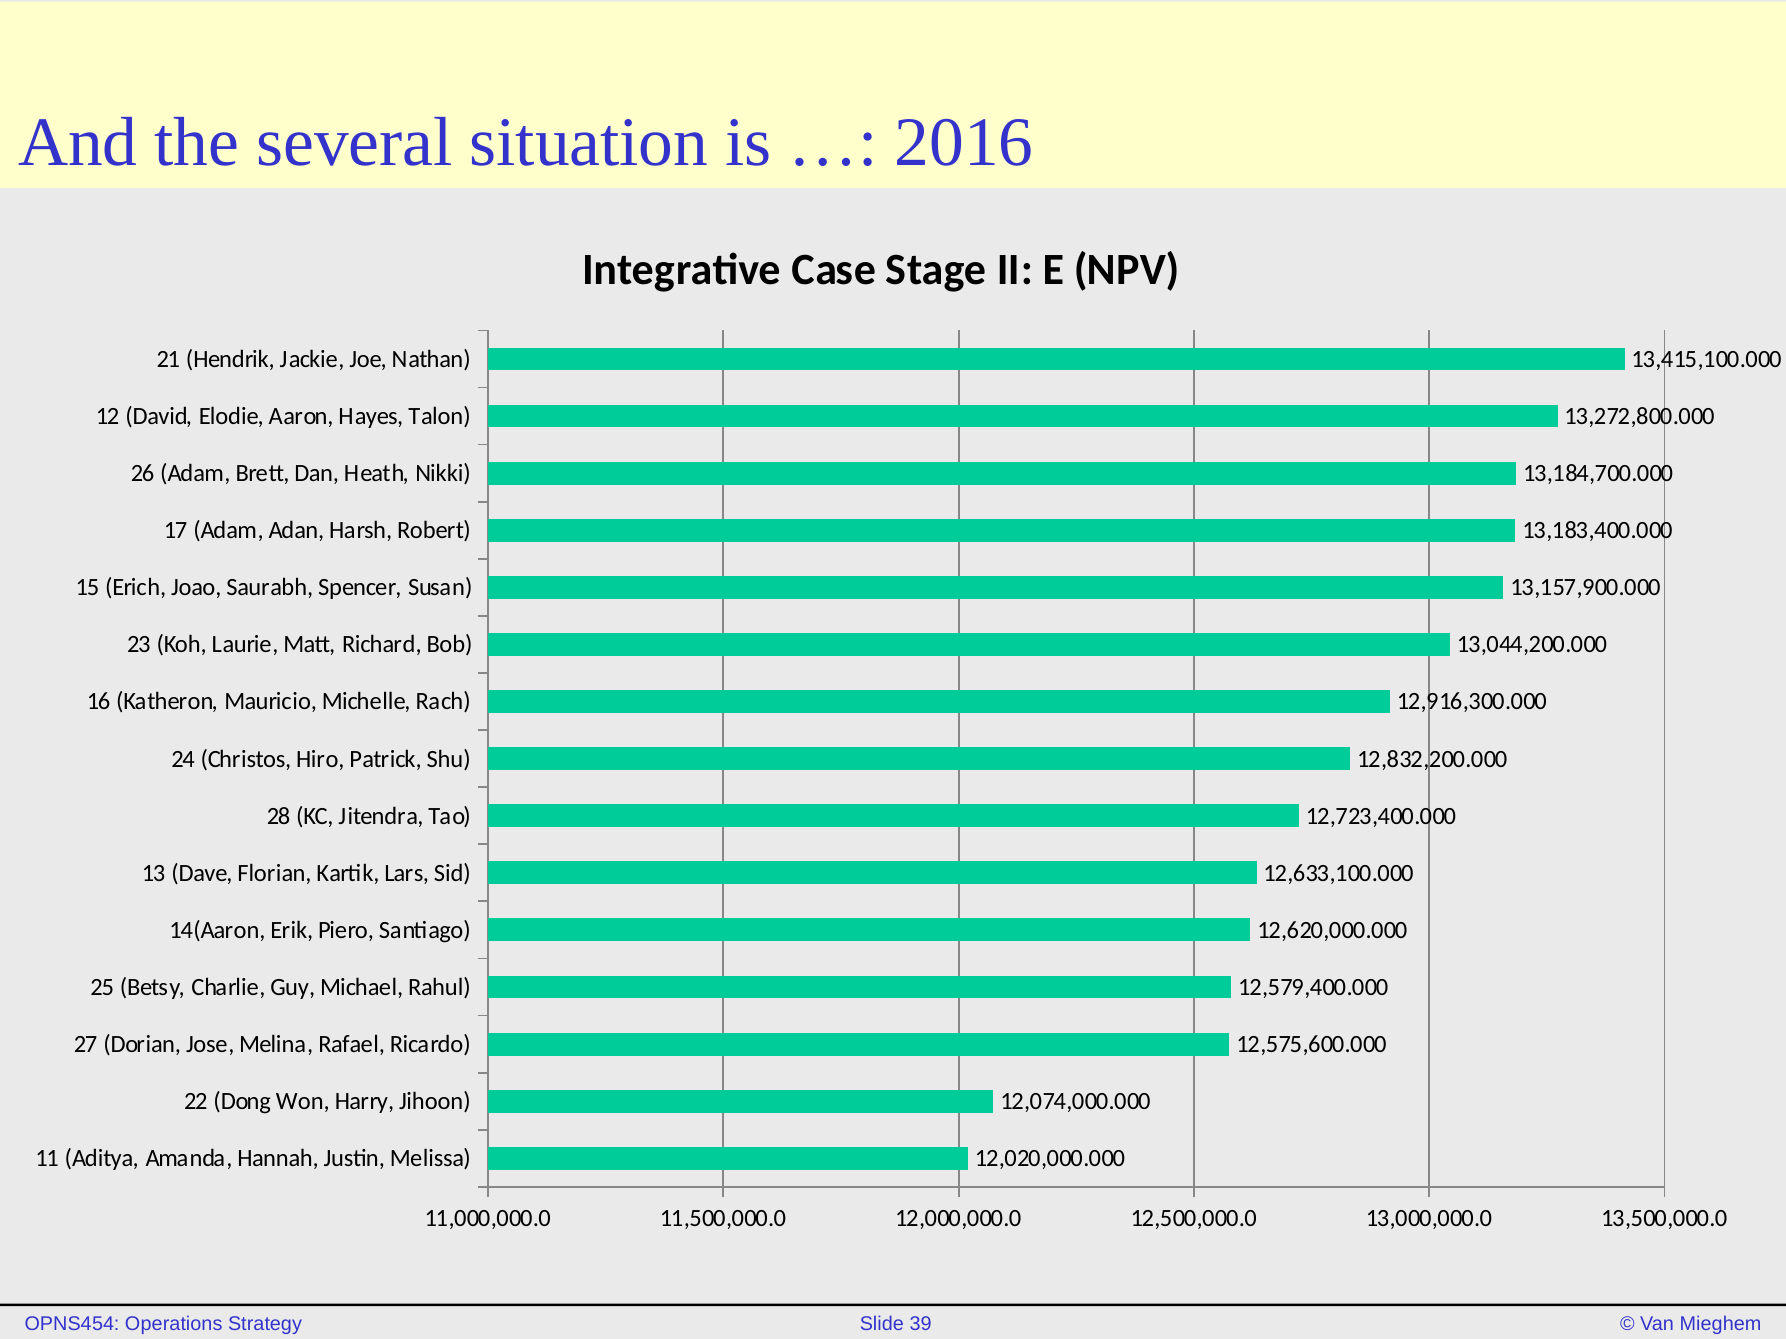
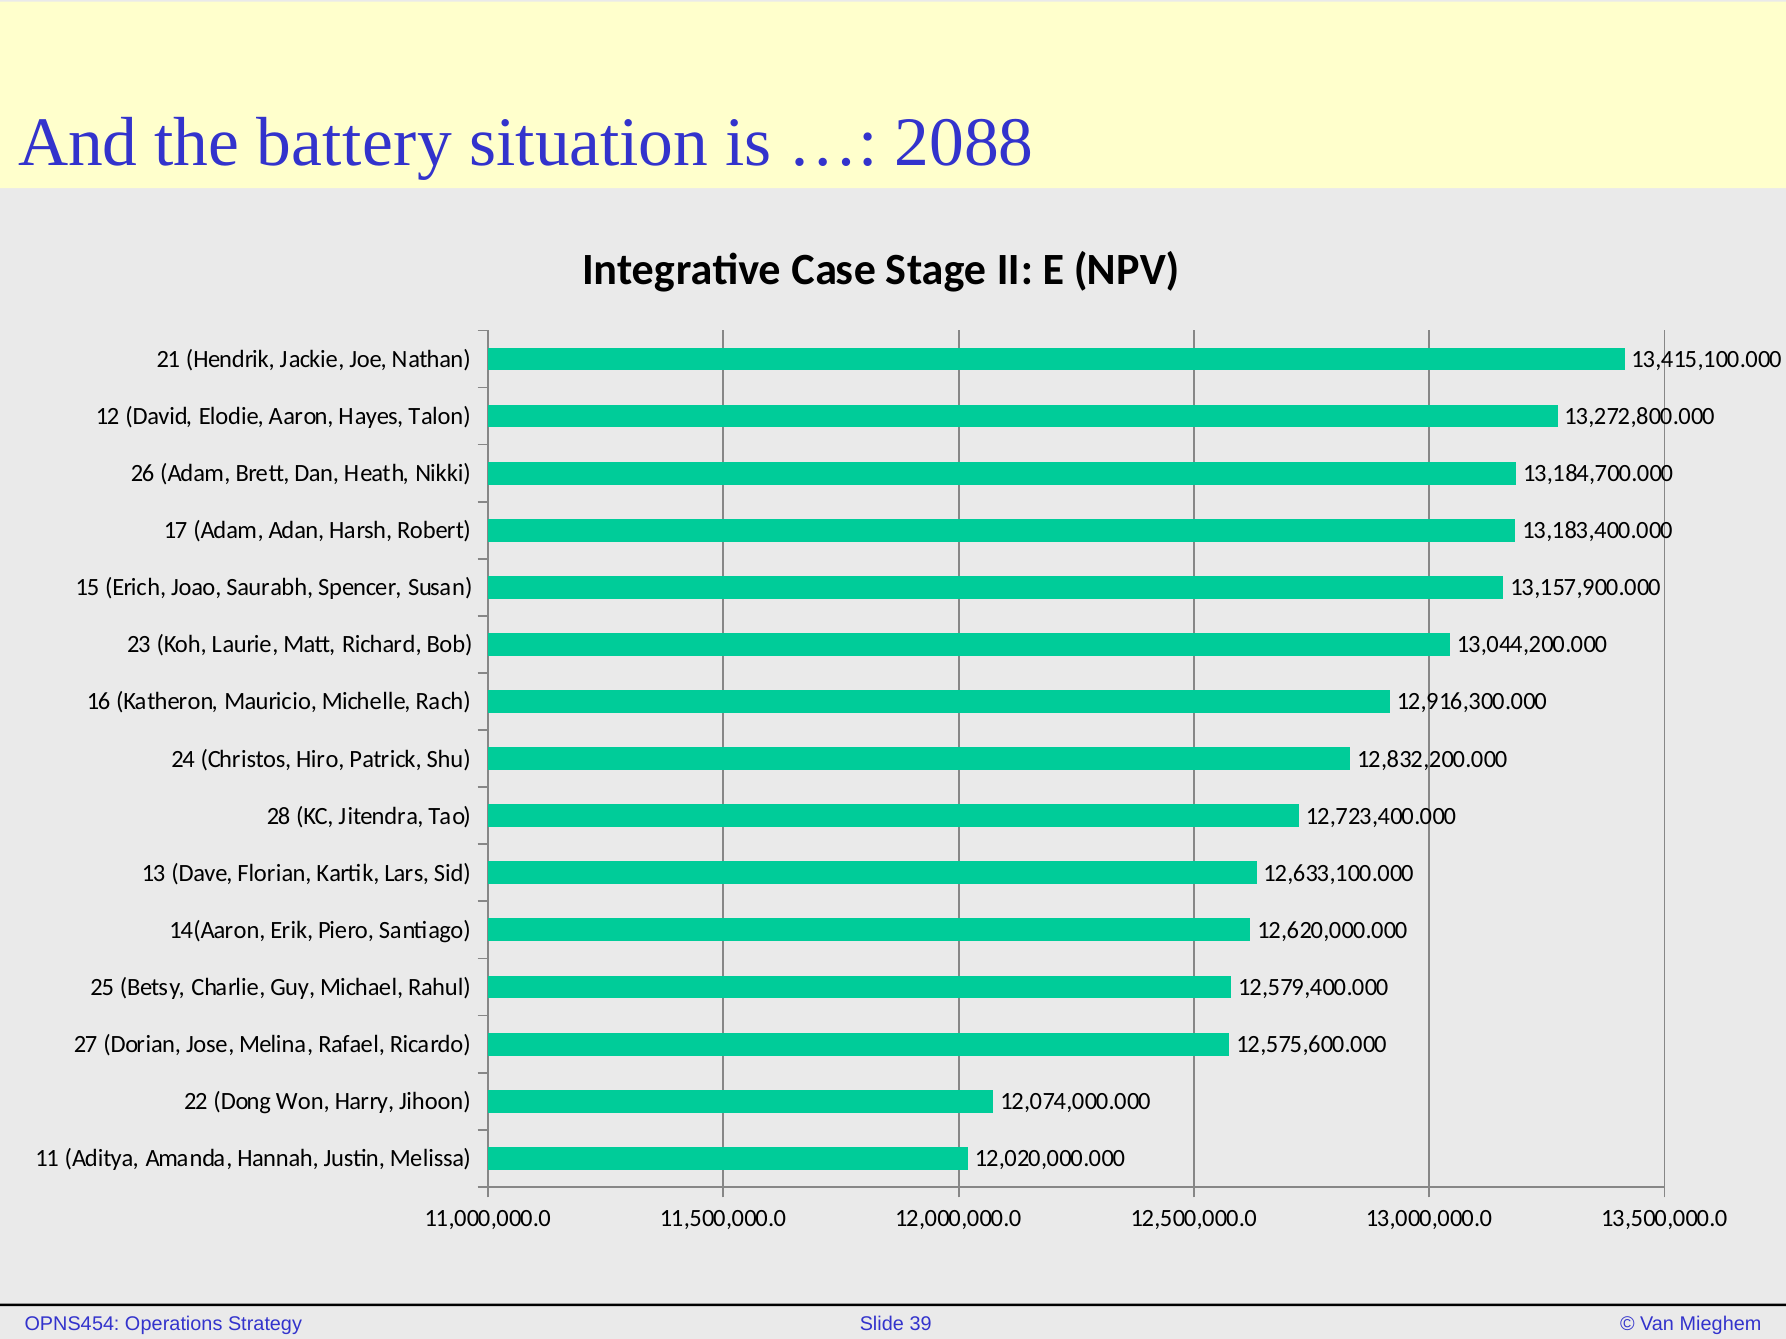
several: several -> battery
2016: 2016 -> 2088
